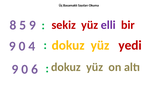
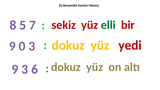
5 9: 9 -> 7
elli colour: purple -> green
0 4: 4 -> 3
0 at (25, 69): 0 -> 3
